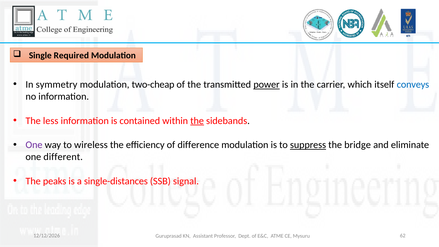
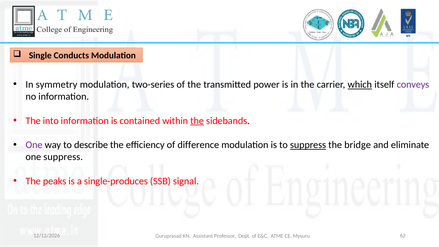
Required: Required -> Conducts
two-cheap: two-cheap -> two-series
power underline: present -> none
which underline: none -> present
conveys colour: blue -> purple
less: less -> into
wireless: wireless -> describe
one different: different -> suppress
single-distances: single-distances -> single-produces
